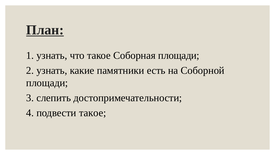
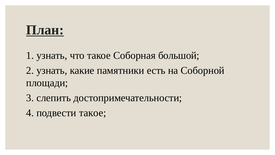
Соборная площади: площади -> большой
